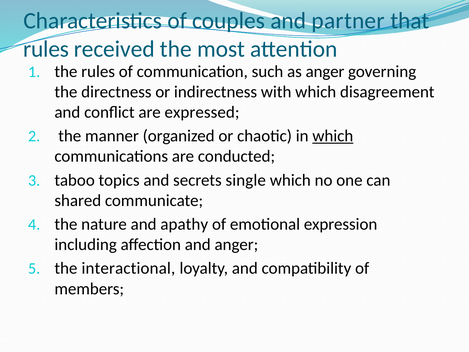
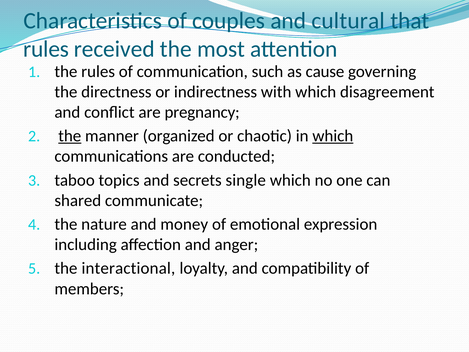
partner: partner -> cultural
as anger: anger -> cause
expressed: expressed -> pregnancy
the at (70, 136) underline: none -> present
apathy: apathy -> money
